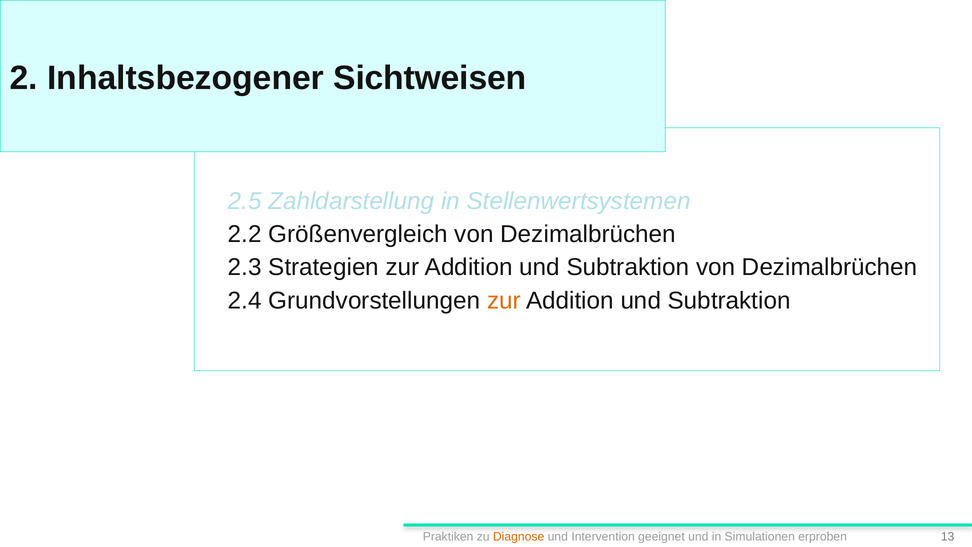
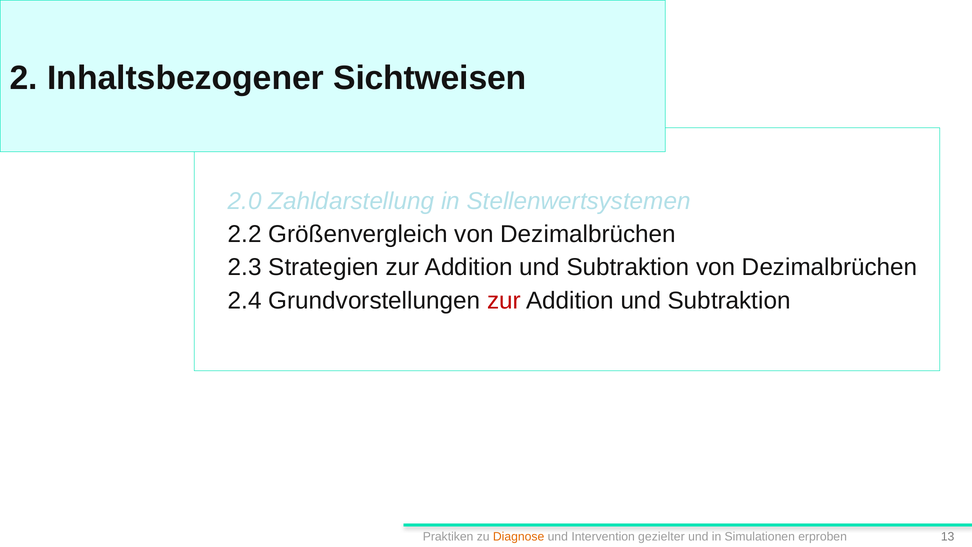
2.5: 2.5 -> 2.0
zur at (504, 301) colour: orange -> red
geeignet: geeignet -> gezielter
